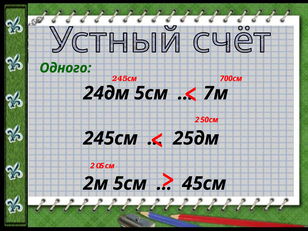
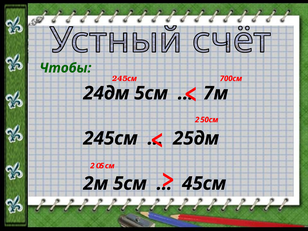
Одного: Одного -> Чтобы
